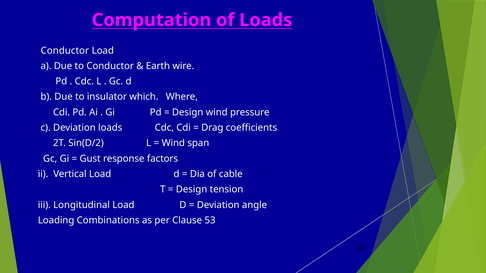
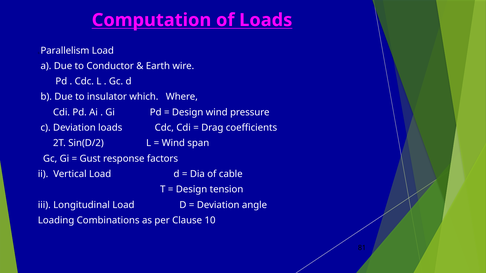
i Conductor: Conductor -> Parallelism
53: 53 -> 10
